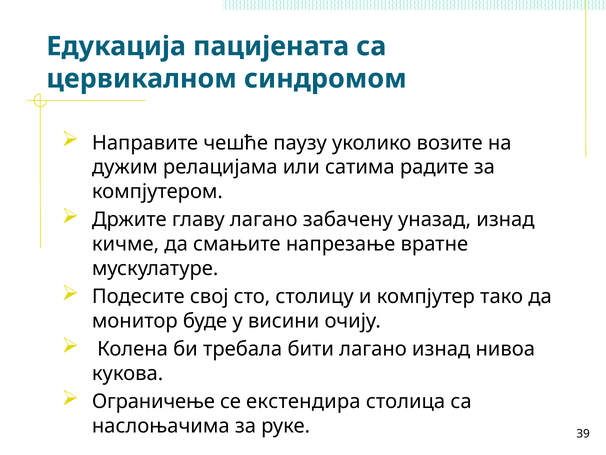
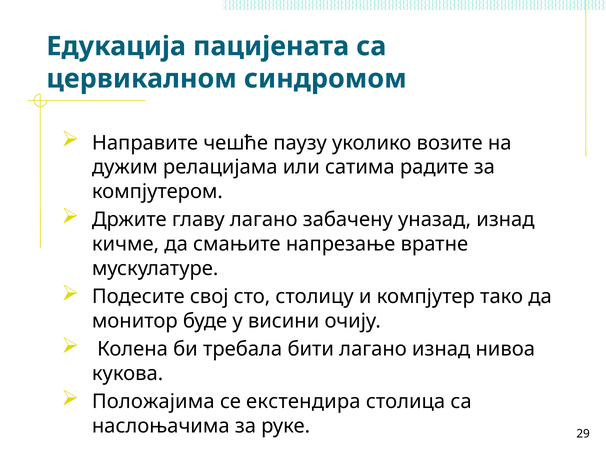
Ограничење: Ограничење -> Положајима
39: 39 -> 29
